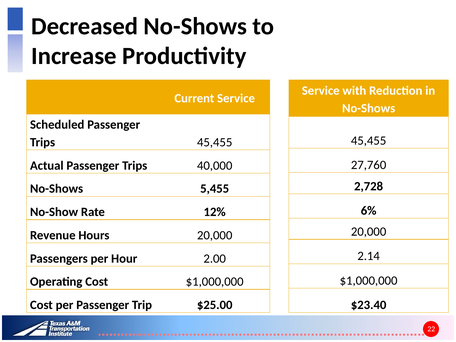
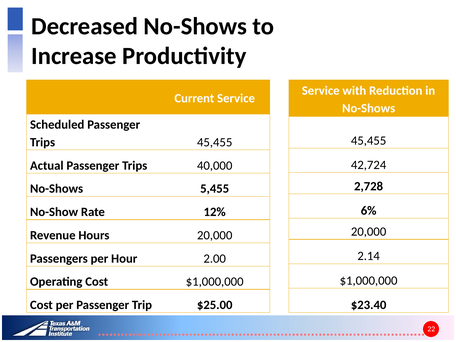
27,760: 27,760 -> 42,724
